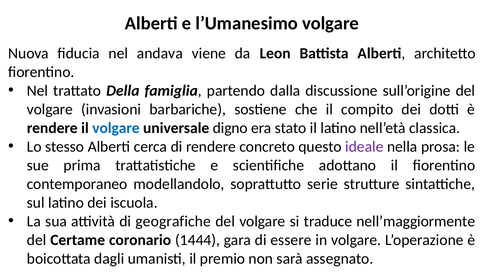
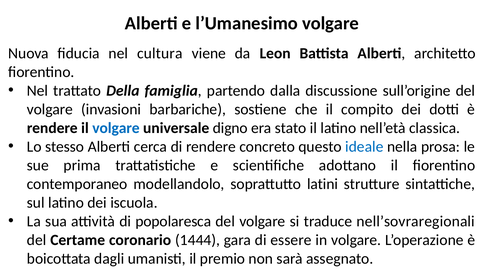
andava: andava -> cultura
ideale colour: purple -> blue
serie: serie -> latini
geografiche: geografiche -> popolaresca
nell’maggiormente: nell’maggiormente -> nell’sovraregionali
